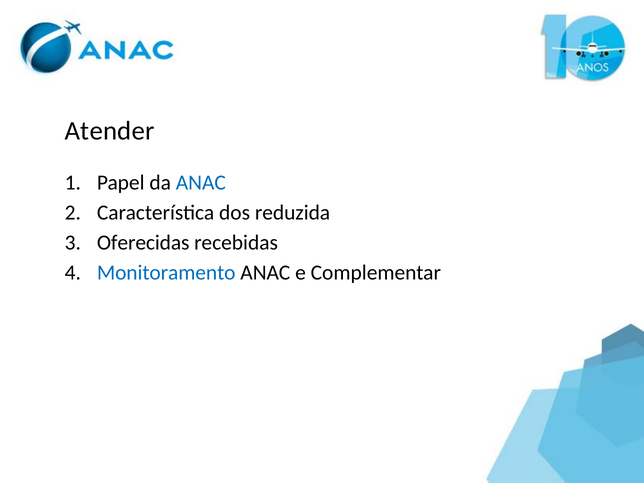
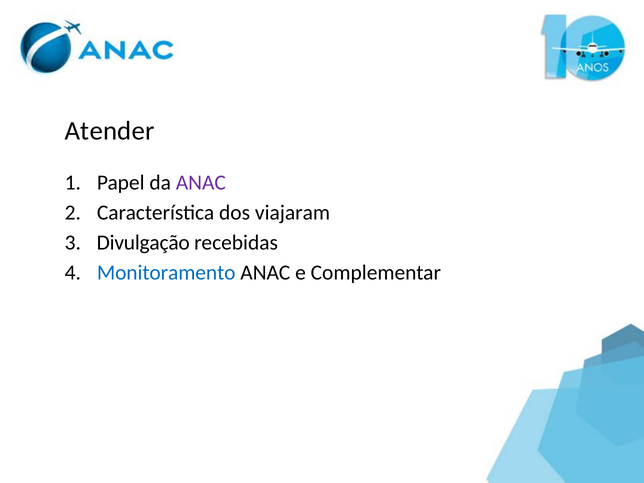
ANAC at (201, 183) colour: blue -> purple
reduzida: reduzida -> viajaram
Oferecidas: Oferecidas -> Divulgação
